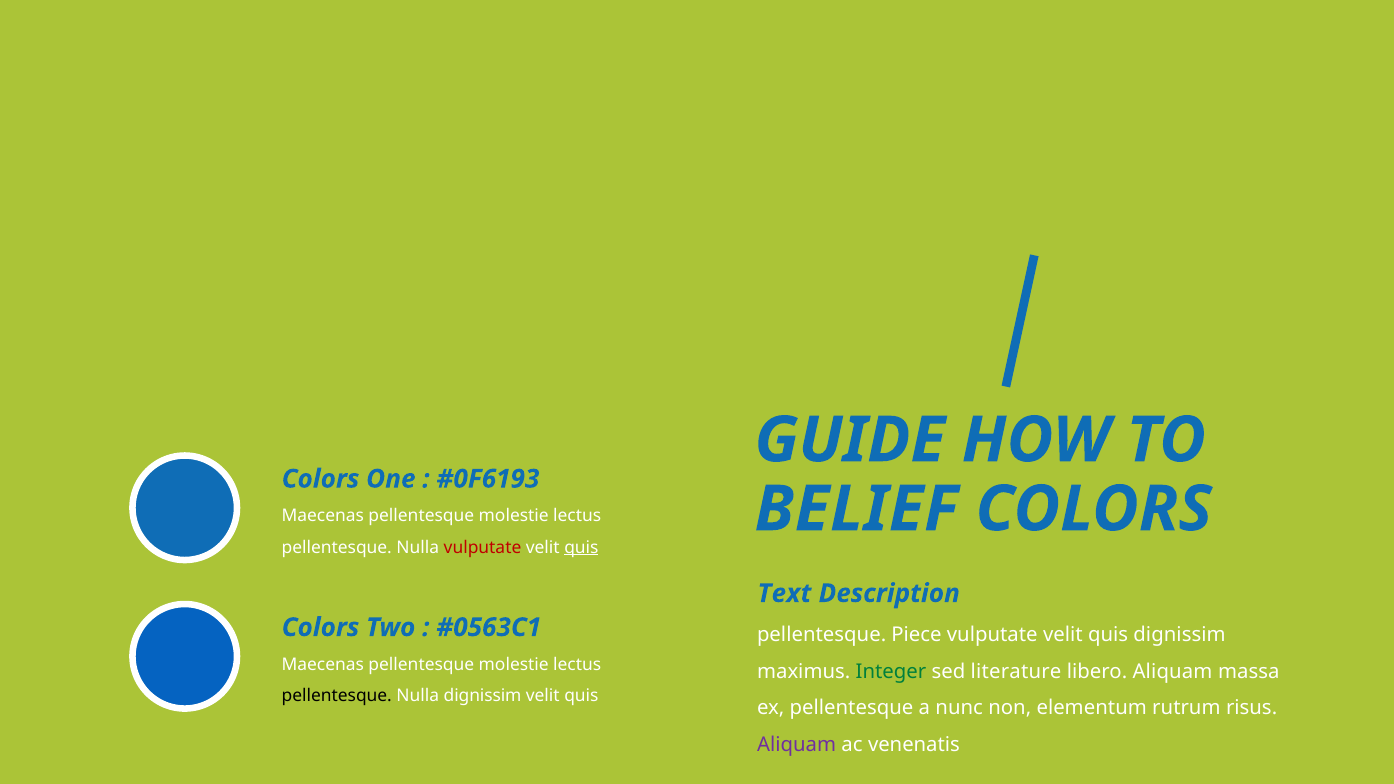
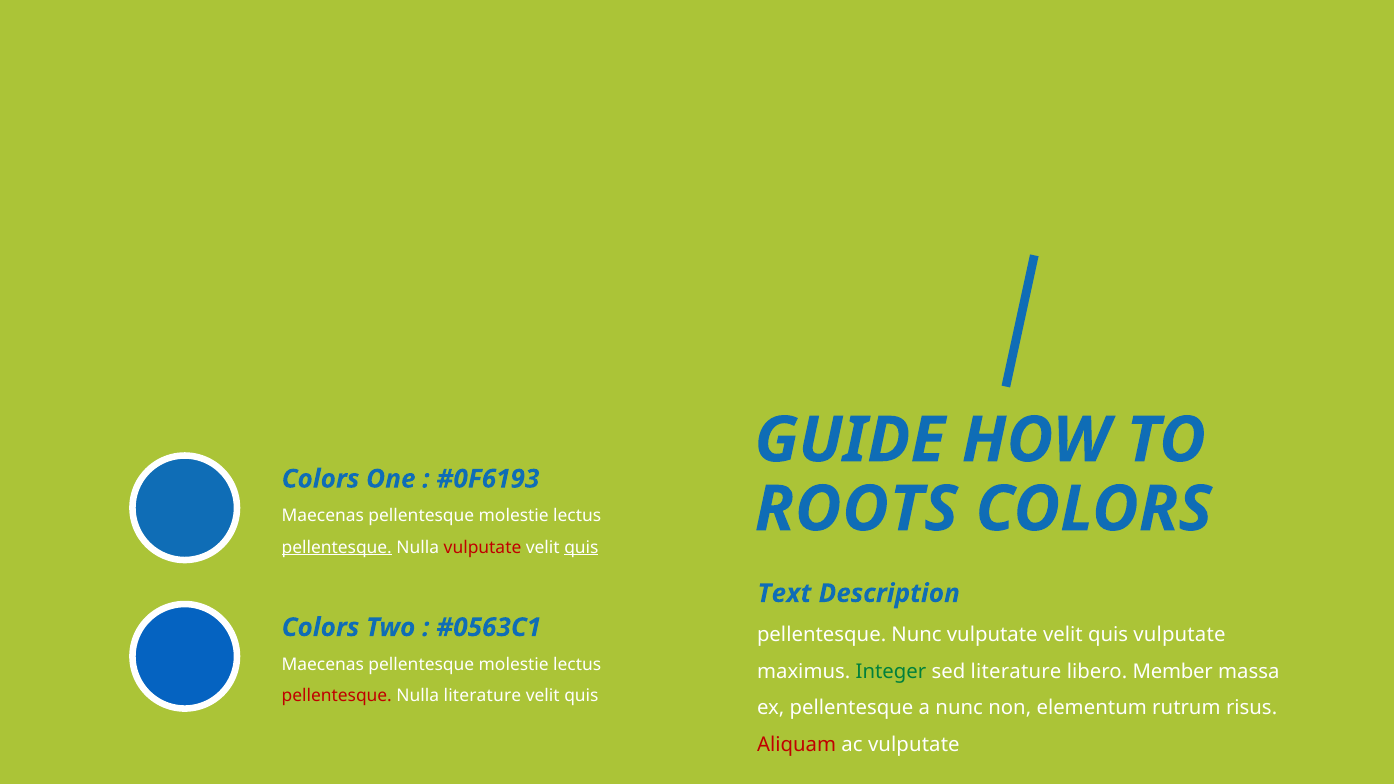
BELIEF: BELIEF -> ROOTS
pellentesque at (337, 547) underline: none -> present
pellentesque Piece: Piece -> Nunc
quis dignissim: dignissim -> vulputate
libero Aliquam: Aliquam -> Member
pellentesque at (337, 696) colour: black -> red
Nulla dignissim: dignissim -> literature
Aliquam at (797, 745) colour: purple -> red
ac venenatis: venenatis -> vulputate
